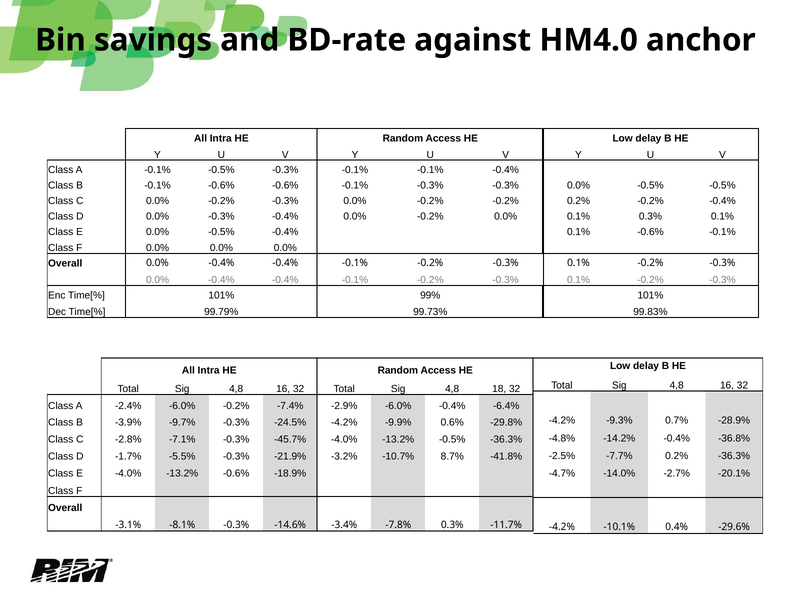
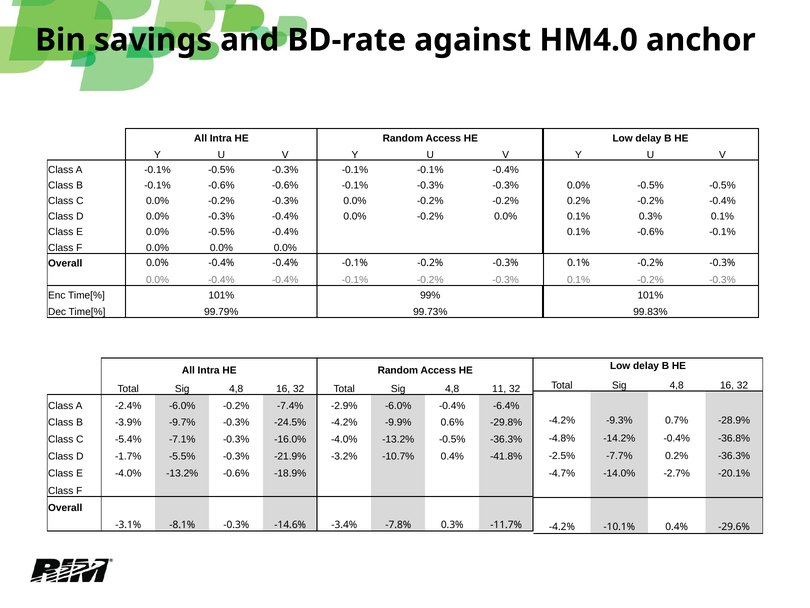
18: 18 -> 11
-2.8%: -2.8% -> -5.4%
-45.7%: -45.7% -> -16.0%
-10.7% 8.7%: 8.7% -> 0.4%
